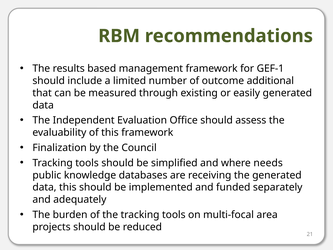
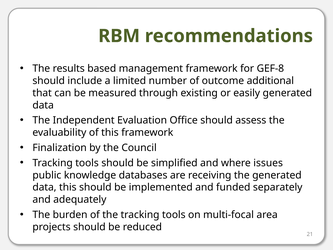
GEF-1: GEF-1 -> GEF-8
needs: needs -> issues
